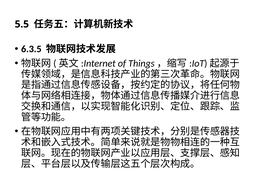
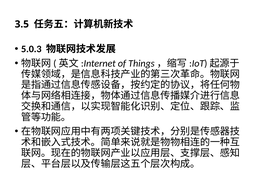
5.5: 5.5 -> 3.5
6.3.5: 6.3.5 -> 5.0.3
